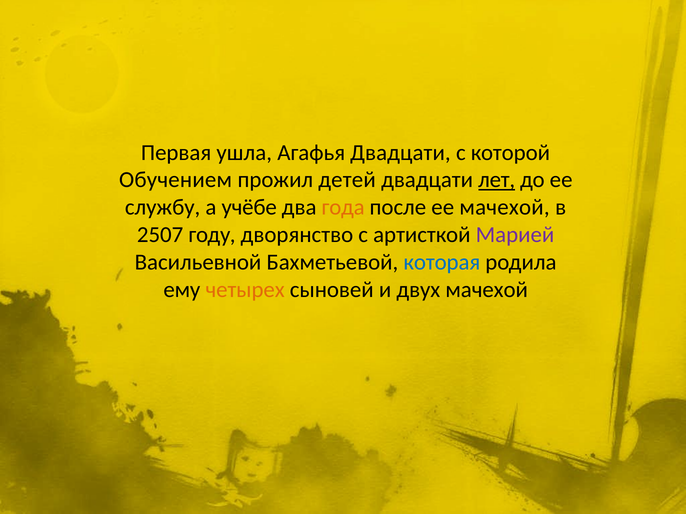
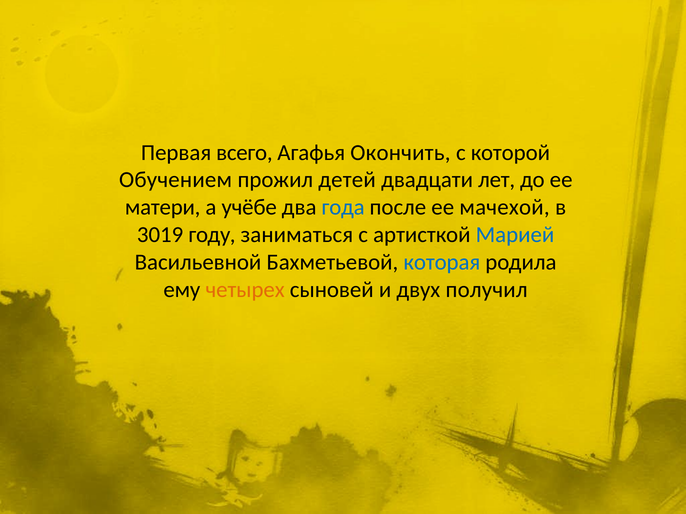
ушла: ушла -> всего
Агафья Двадцати: Двадцати -> Окончить
лет underline: present -> none
службу: службу -> матери
года colour: orange -> blue
2507: 2507 -> 3019
дворянство: дворянство -> заниматься
Марией colour: purple -> blue
двух мачехой: мачехой -> получил
